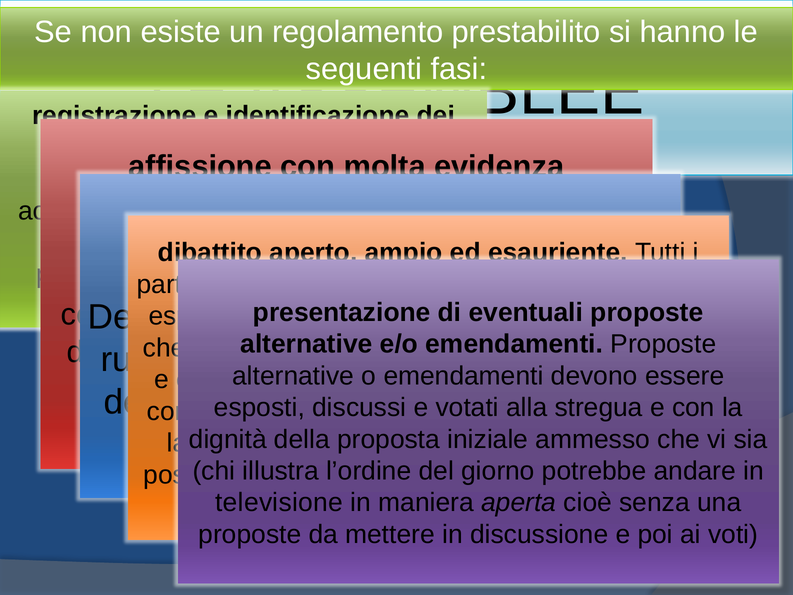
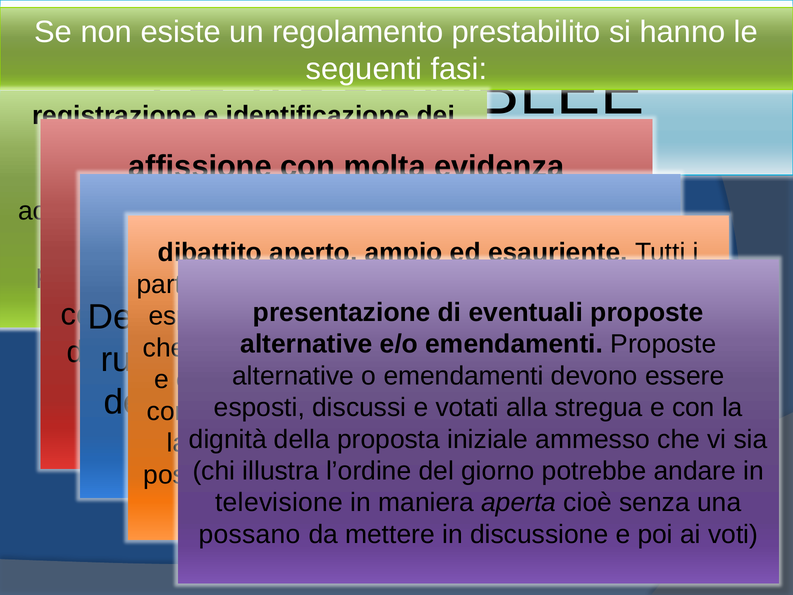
proposte at (250, 534): proposte -> possano
